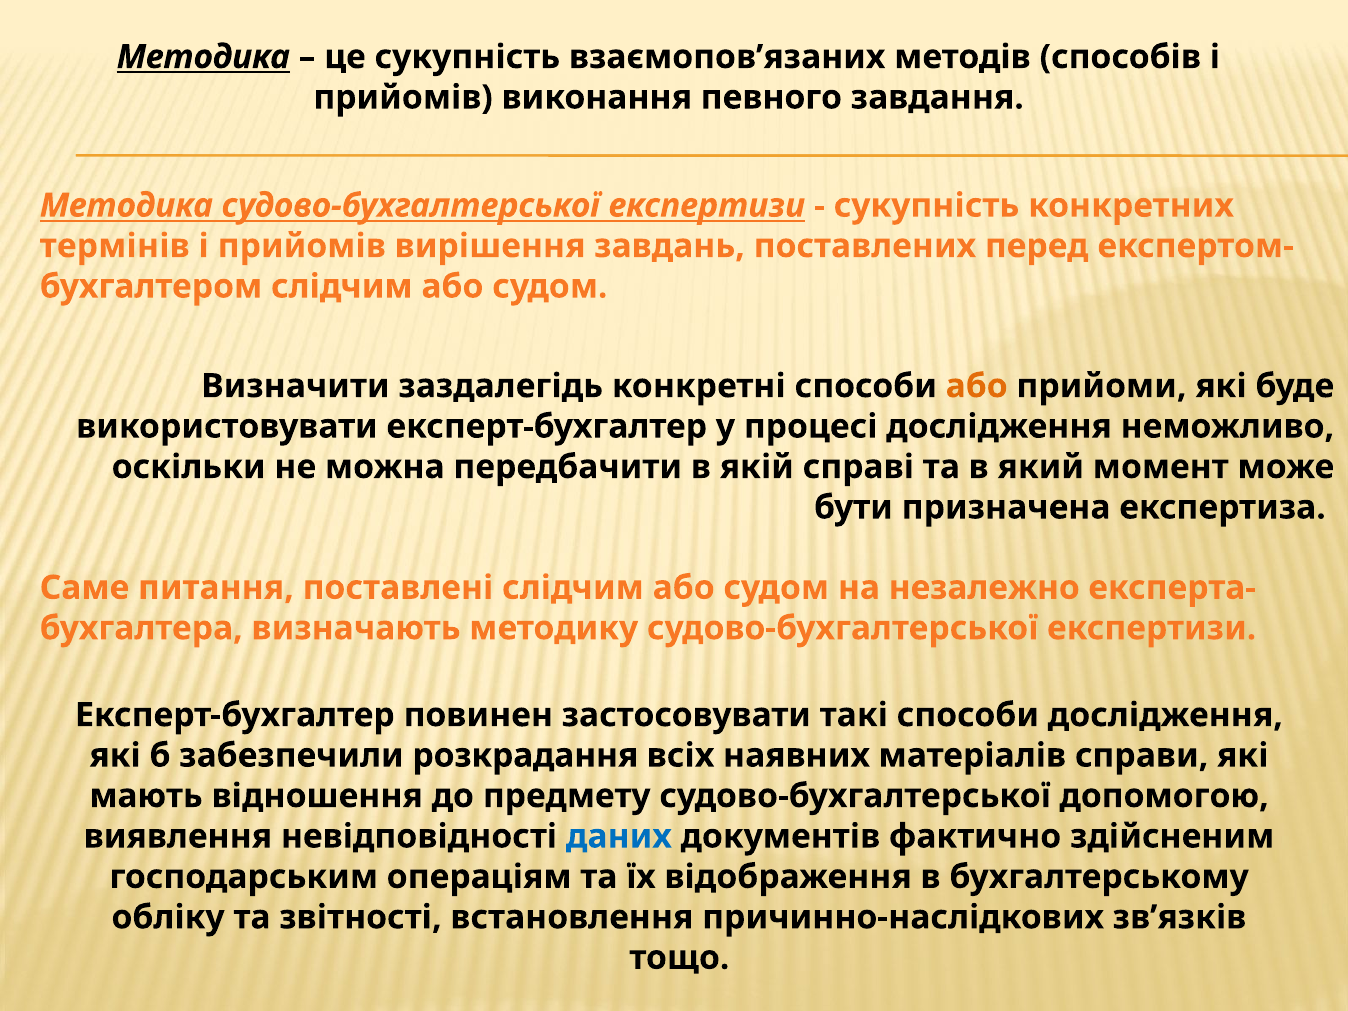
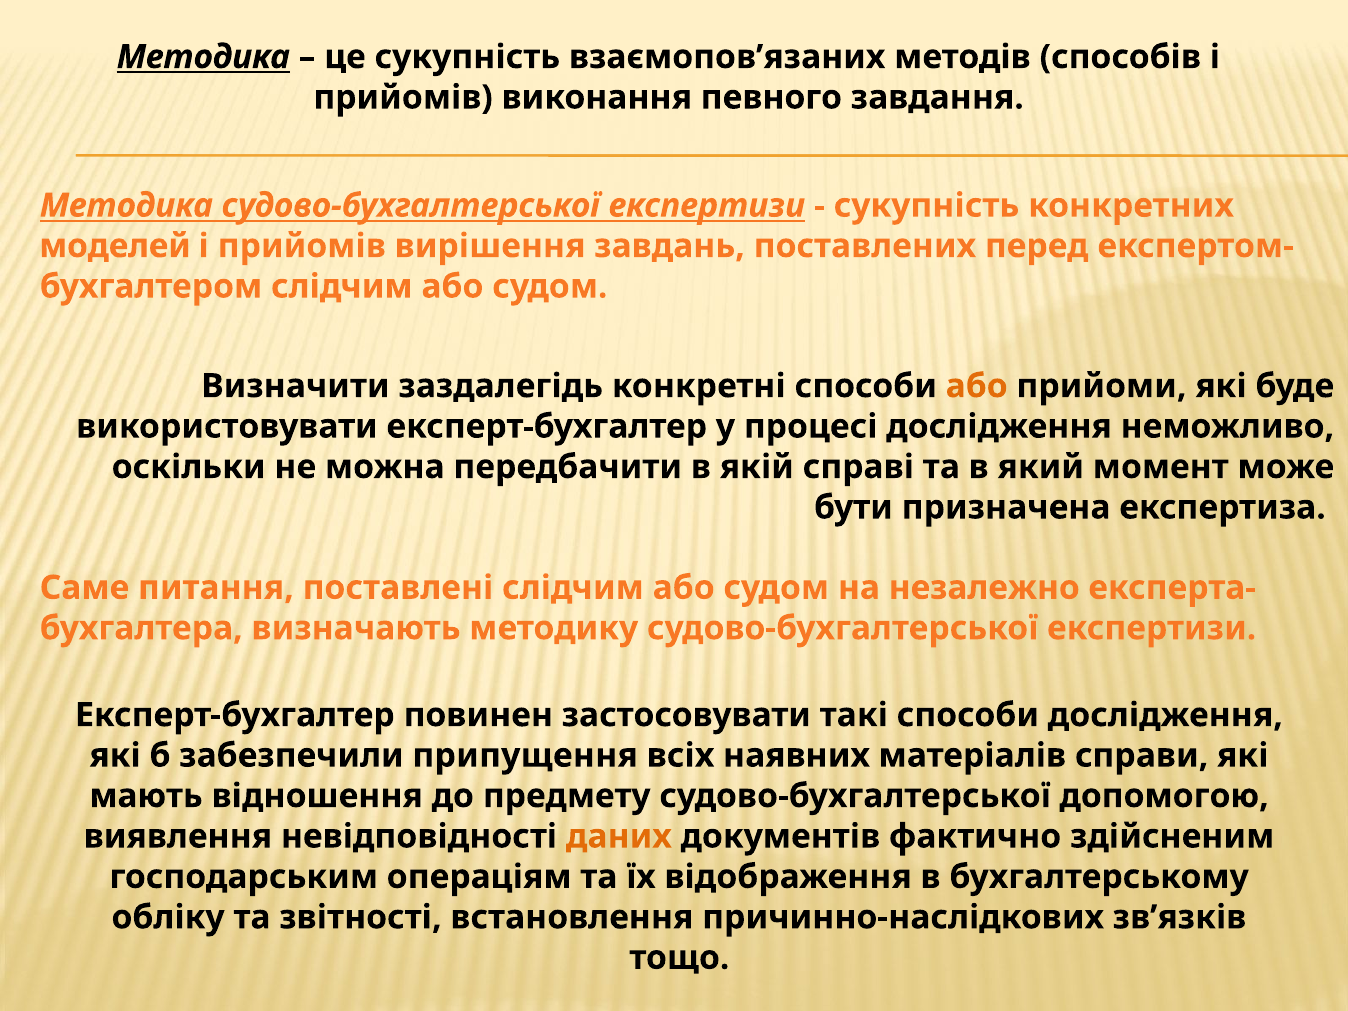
термінів: термінів -> моделей
розкрадання: розкрадання -> припущення
даних colour: blue -> orange
